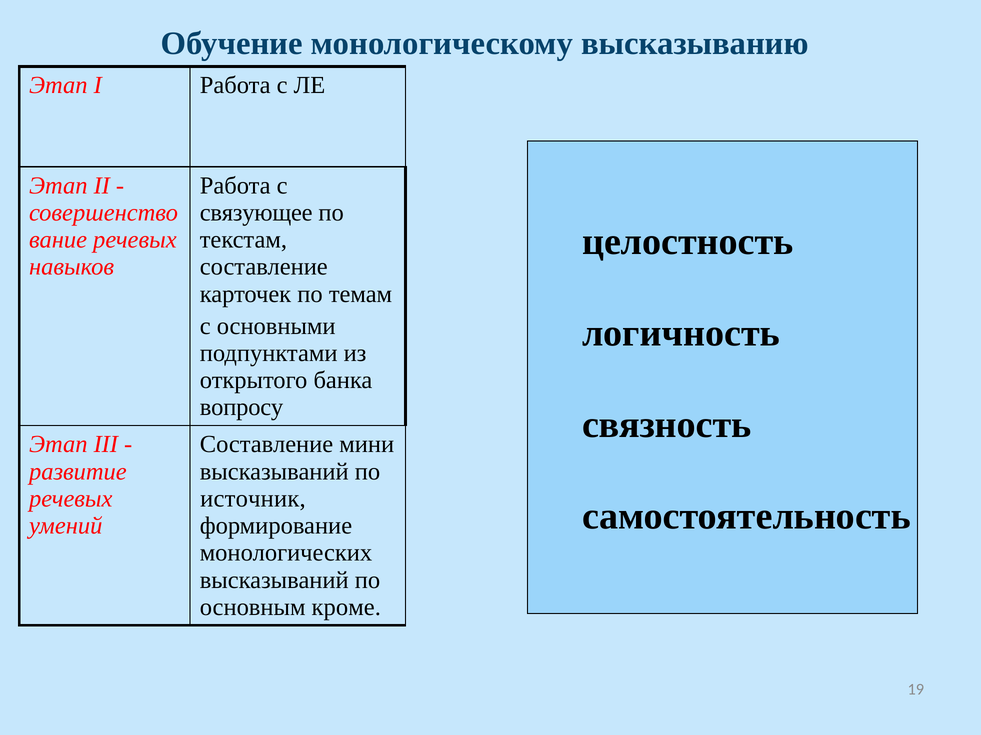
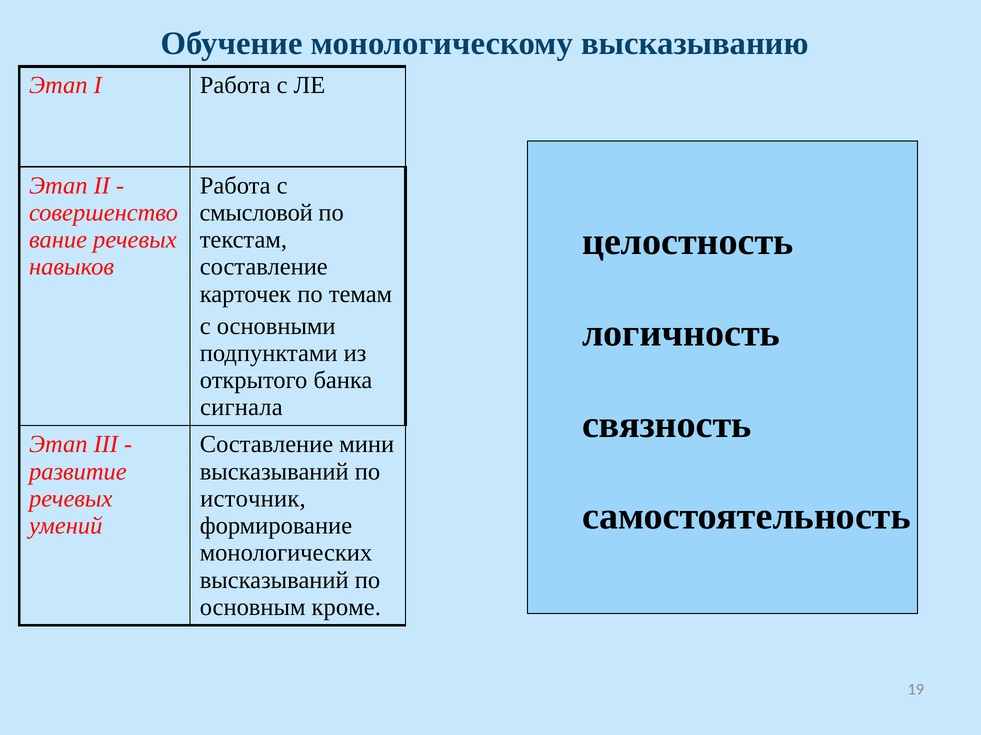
связующее: связующее -> смысловой
вопросу: вопросу -> сигнала
